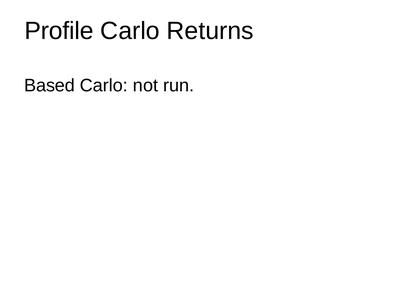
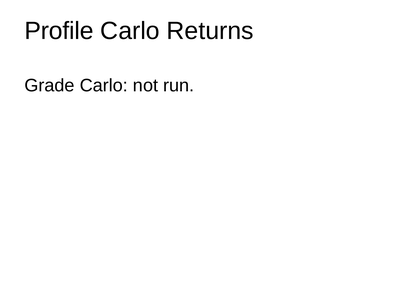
Based: Based -> Grade
